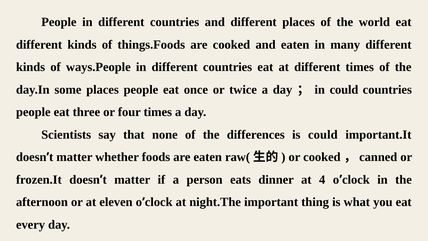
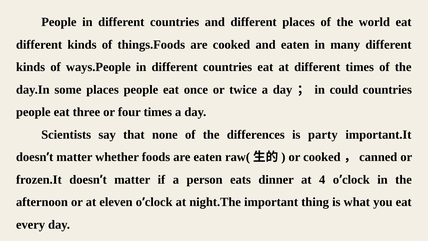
is could: could -> party
